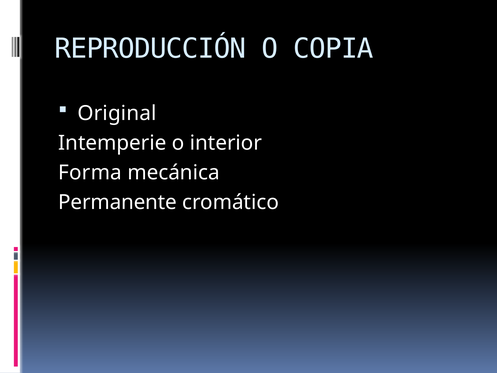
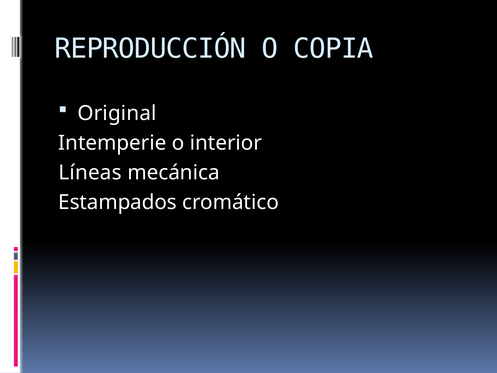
Forma: Forma -> Líneas
Permanente: Permanente -> Estampados
